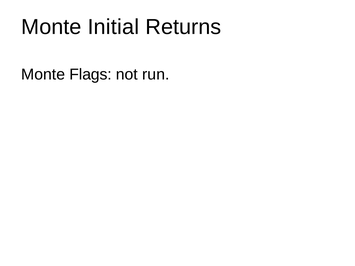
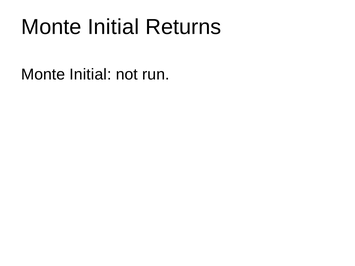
Flags at (91, 74): Flags -> Initial
